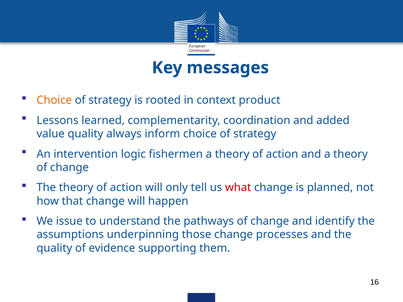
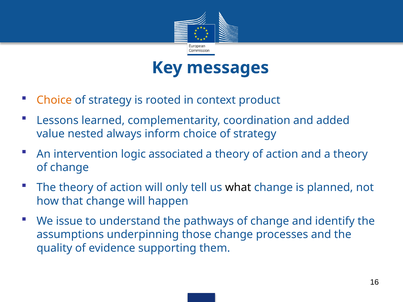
value quality: quality -> nested
fishermen: fishermen -> associated
what colour: red -> black
